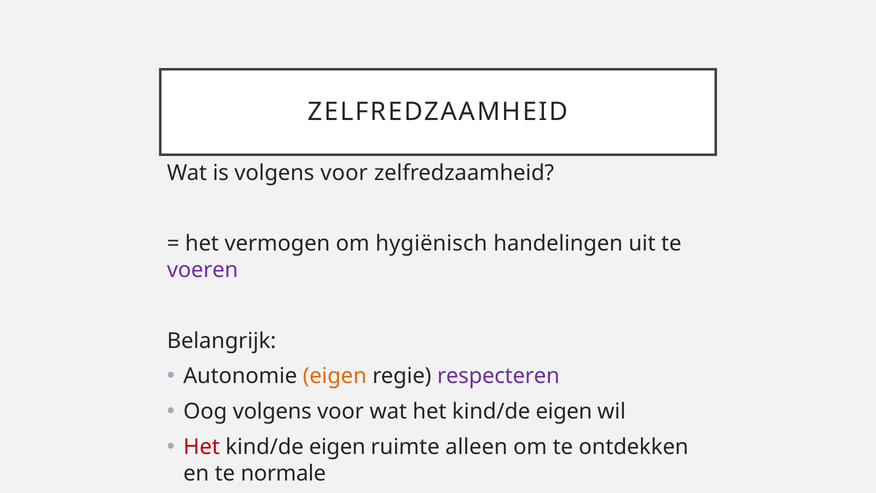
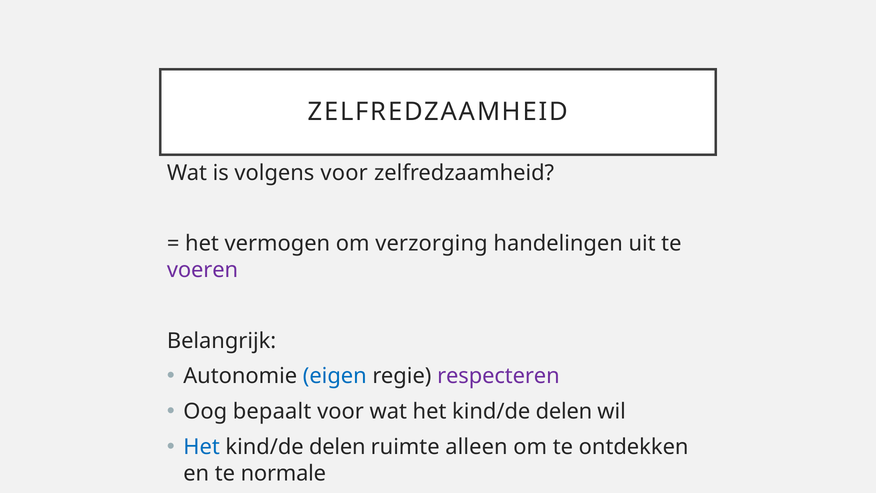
hygiënisch: hygiënisch -> verzorging
eigen at (335, 376) colour: orange -> blue
Oog volgens: volgens -> bepaalt
wat het kind/de eigen: eigen -> delen
Het at (202, 447) colour: red -> blue
eigen at (337, 447): eigen -> delen
